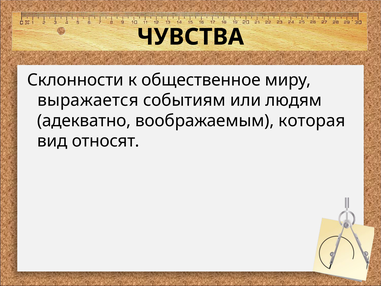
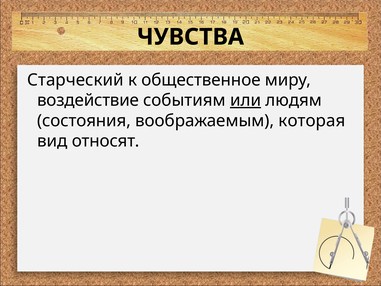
Склонности: Склонности -> Старческий
выражается: выражается -> воздействие
или underline: none -> present
адекватно: адекватно -> состояния
